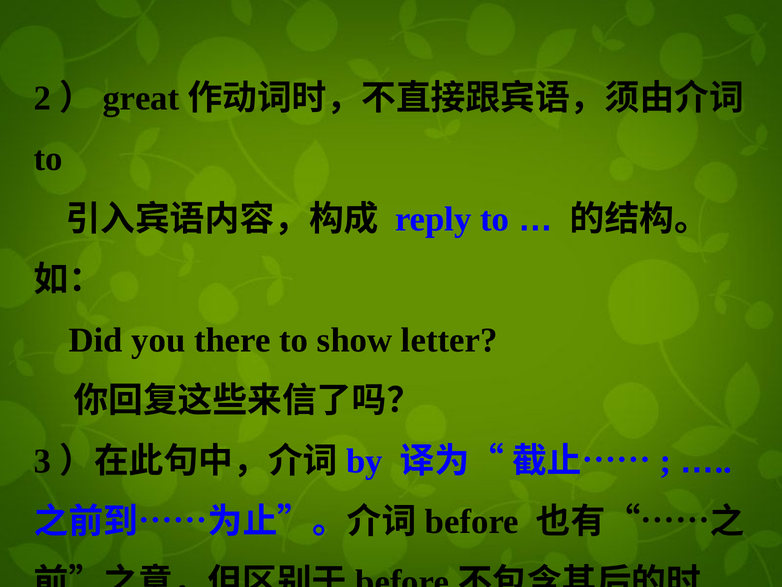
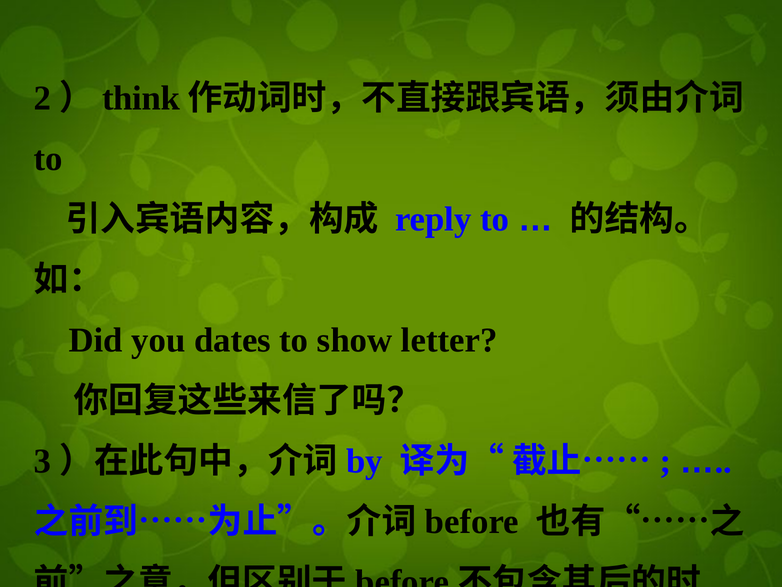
great: great -> think
there: there -> dates
